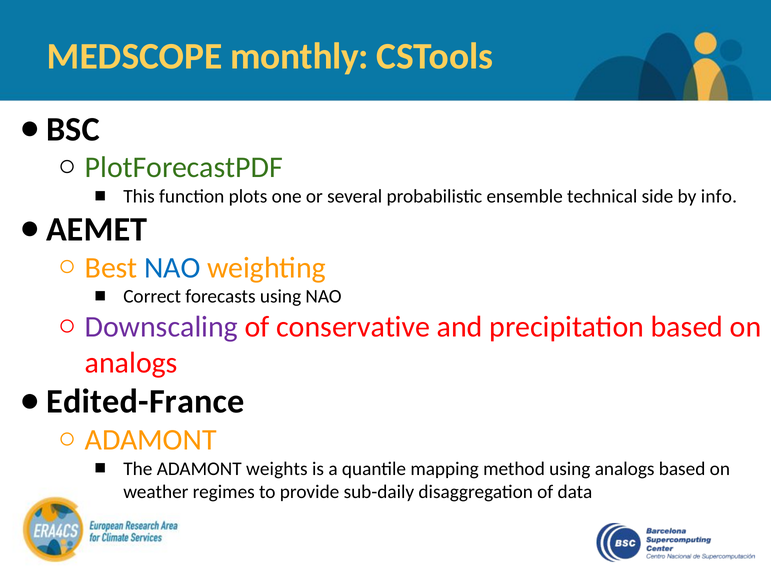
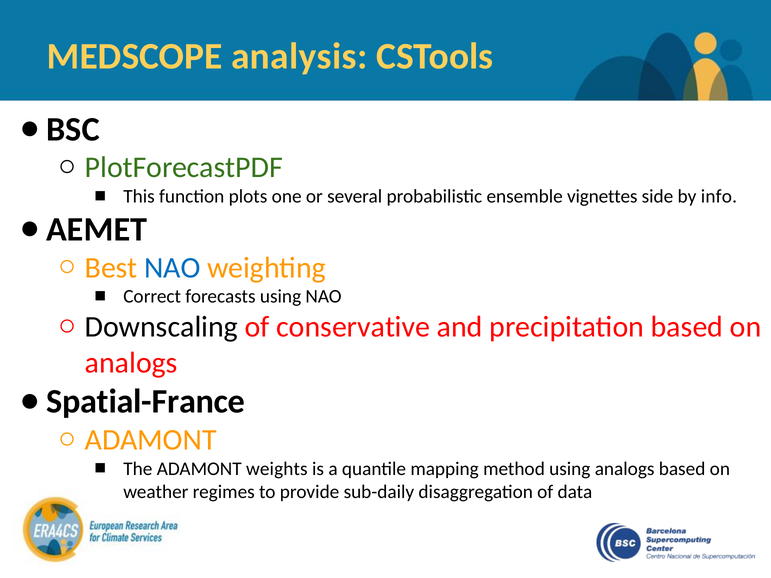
monthly: monthly -> analysis
technical: technical -> vignettes
Downscaling colour: purple -> black
Edited-France: Edited-France -> Spatial-France
